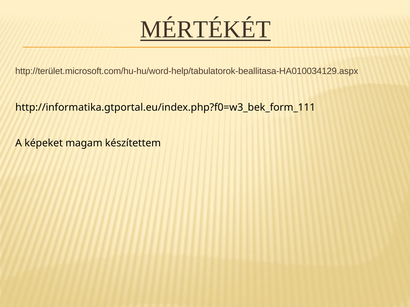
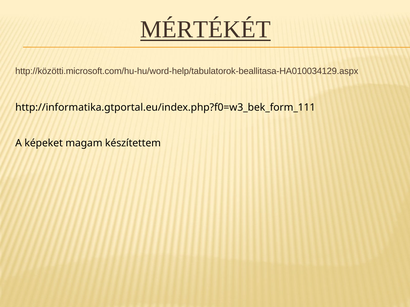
http://terület.microsoft.com/hu-hu/word-help/tabulatorok-beallitasa-HA010034129.aspx: http://terület.microsoft.com/hu-hu/word-help/tabulatorok-beallitasa-HA010034129.aspx -> http://közötti.microsoft.com/hu-hu/word-help/tabulatorok-beallitasa-HA010034129.aspx
